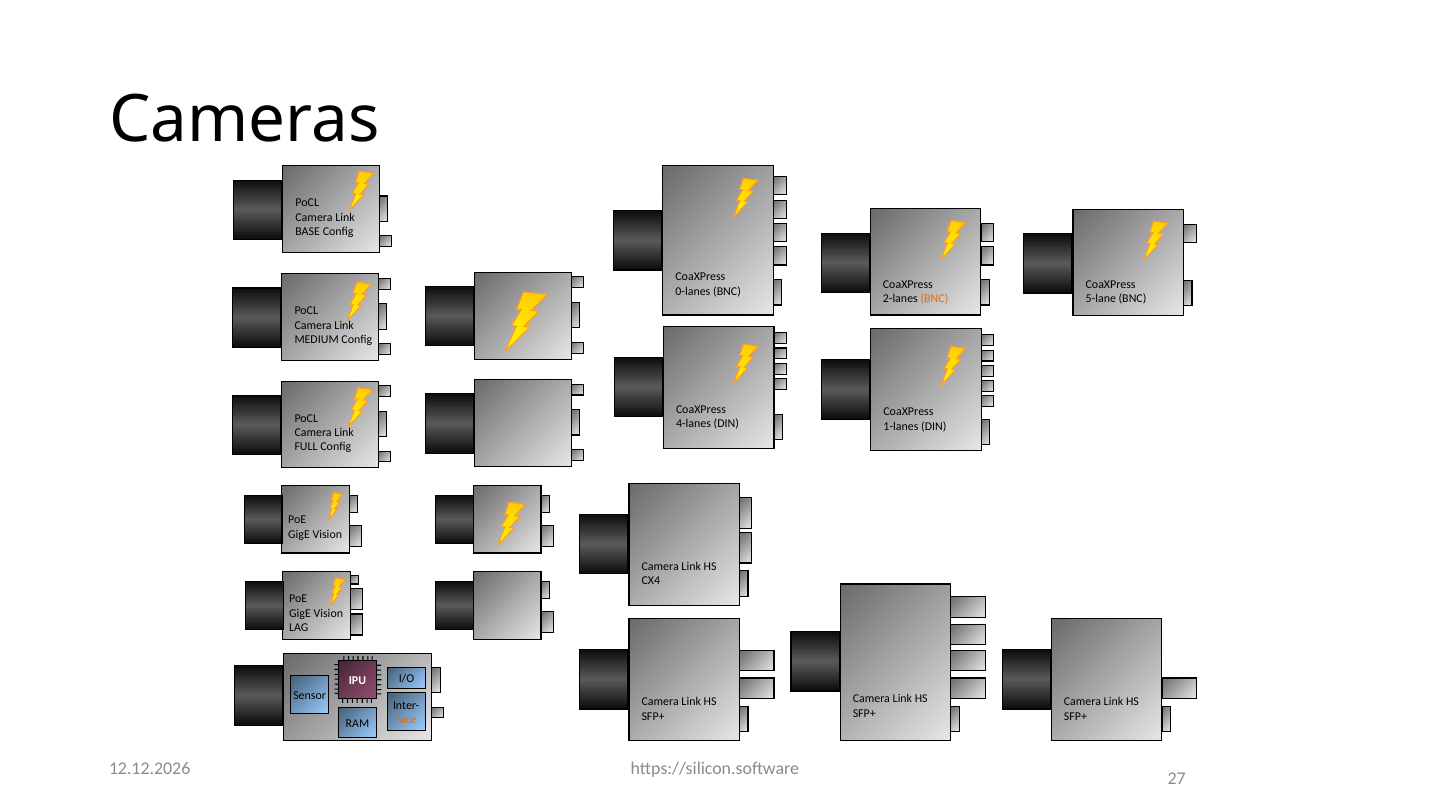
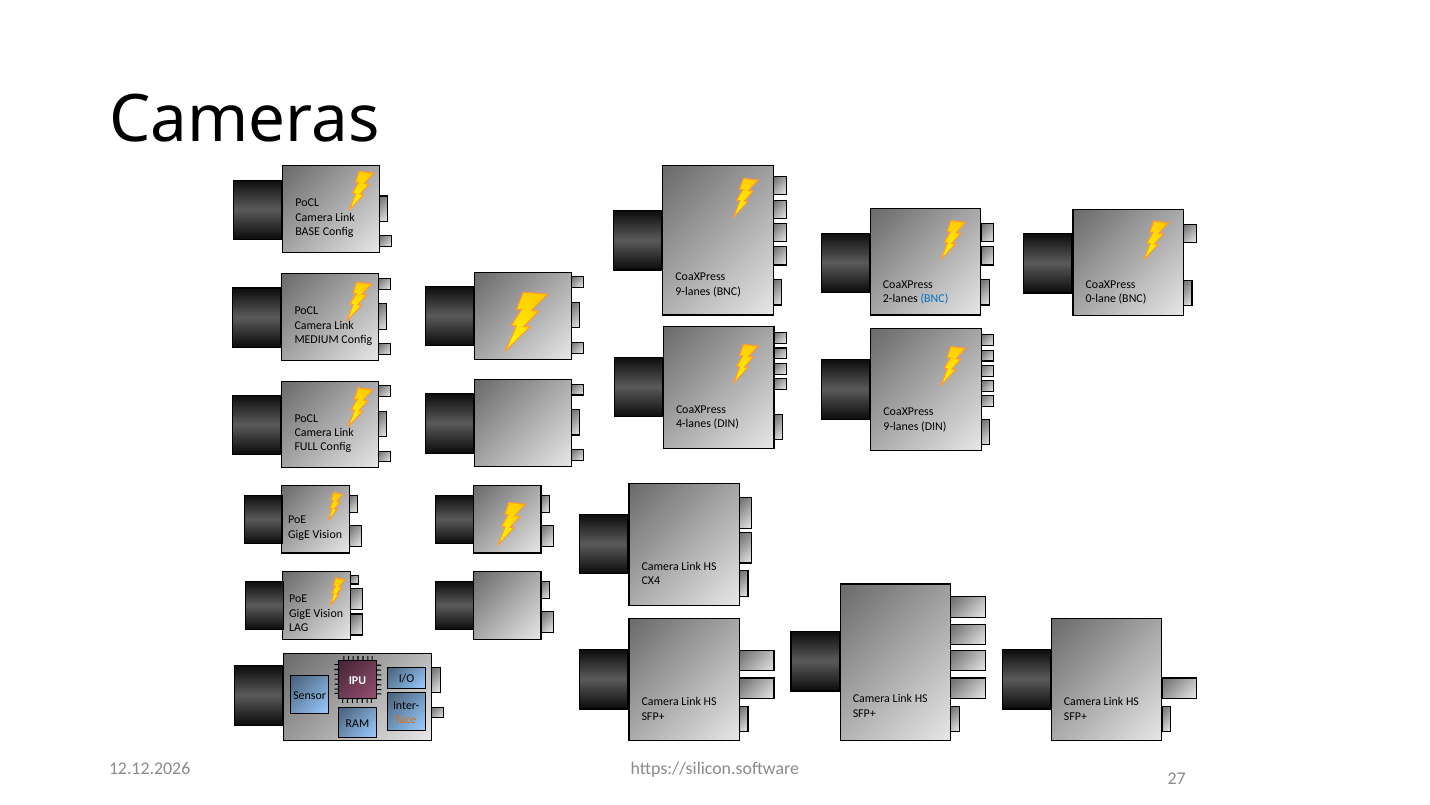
0-lanes at (693, 291): 0-lanes -> 9-lanes
BNC at (934, 298) colour: orange -> blue
5-lane: 5-lane -> 0-lane
1-lanes at (901, 426): 1-lanes -> 9-lanes
